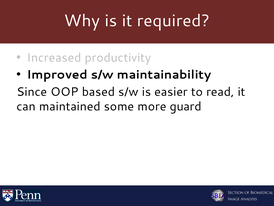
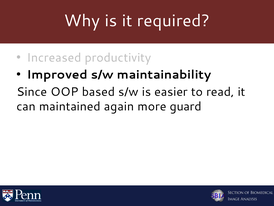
some: some -> again
